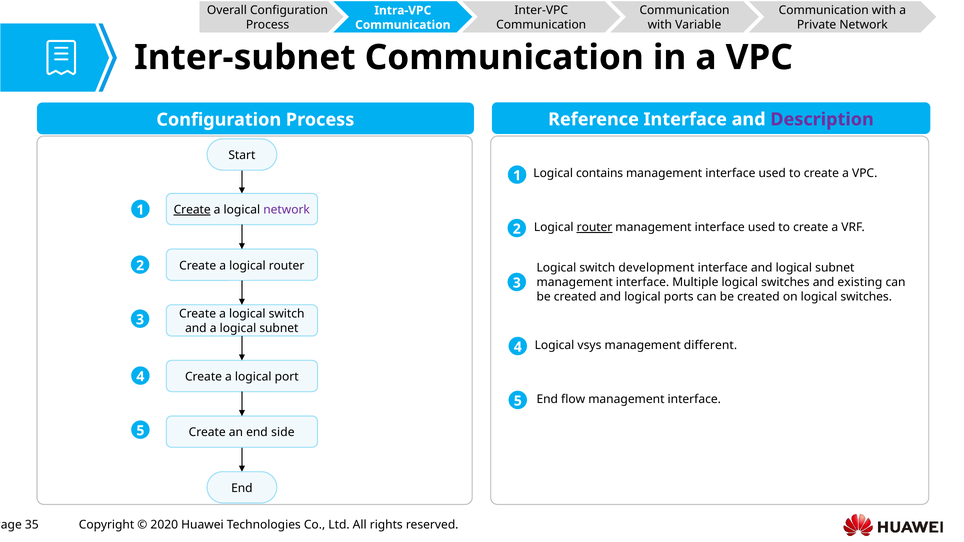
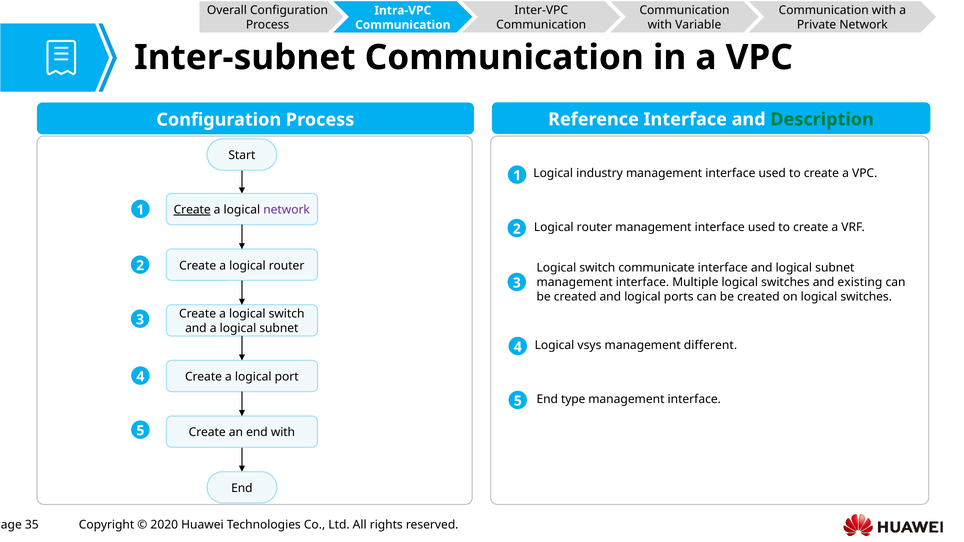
Description colour: purple -> green
contains: contains -> industry
router at (595, 227) underline: present -> none
development: development -> communicate
flow: flow -> type
end side: side -> with
